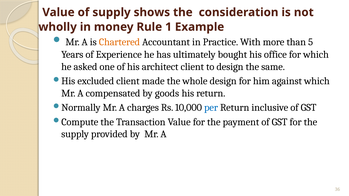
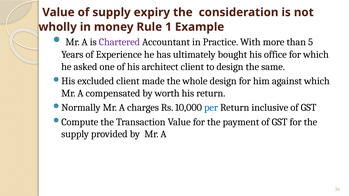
shows: shows -> expiry
Chartered colour: orange -> purple
goods: goods -> worth
